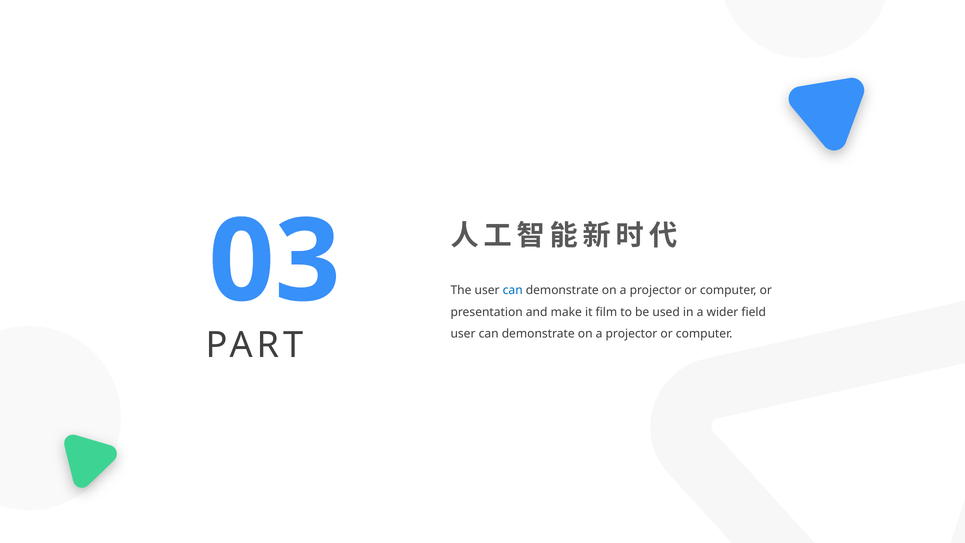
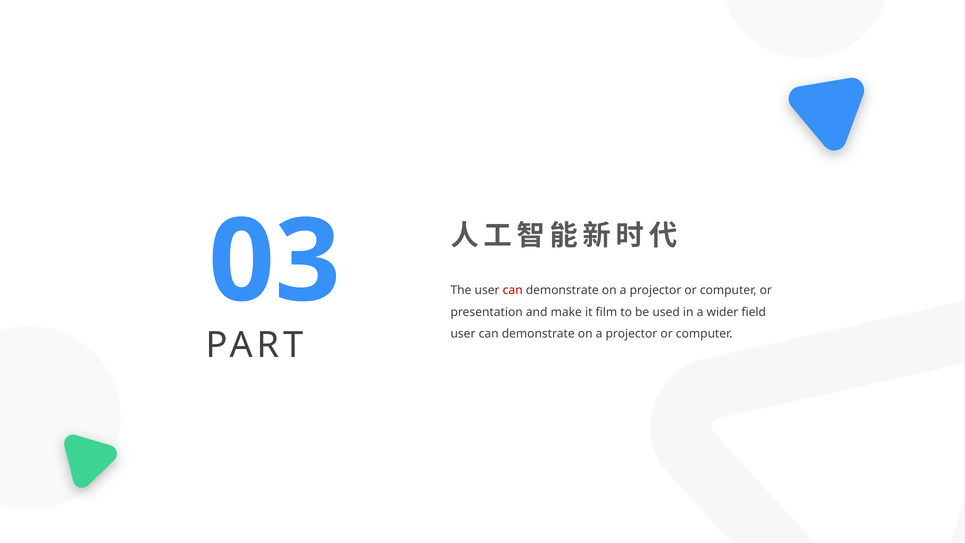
can at (513, 290) colour: blue -> red
